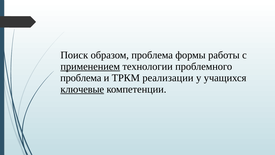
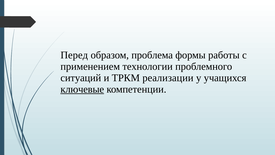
Поиск: Поиск -> Перед
применением underline: present -> none
проблема at (81, 78): проблема -> ситуаций
